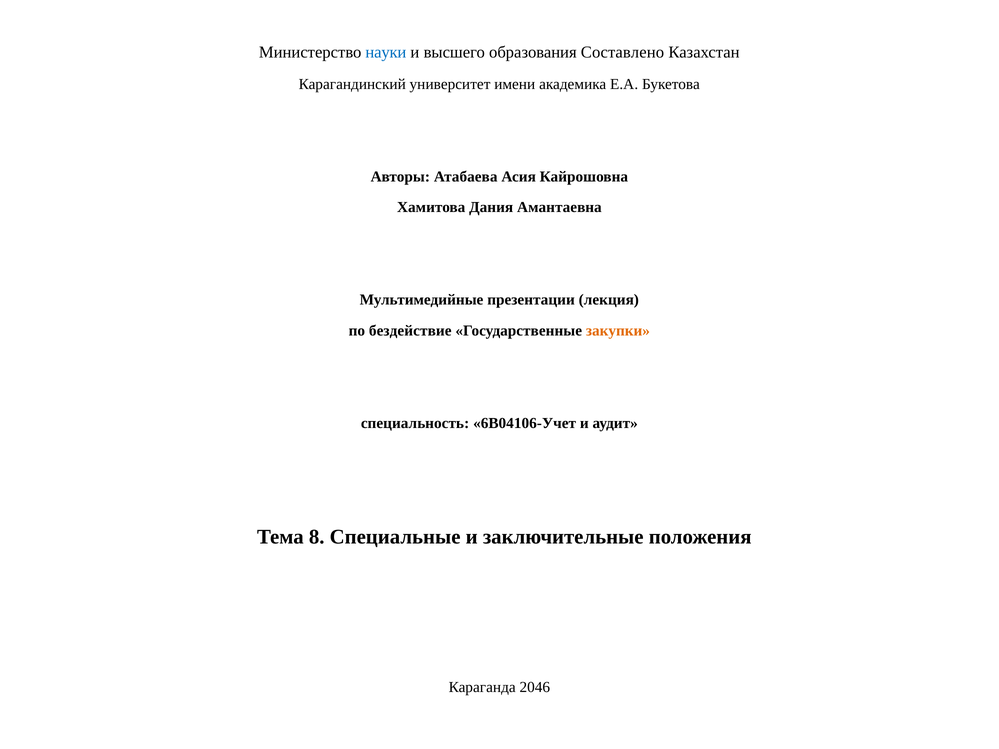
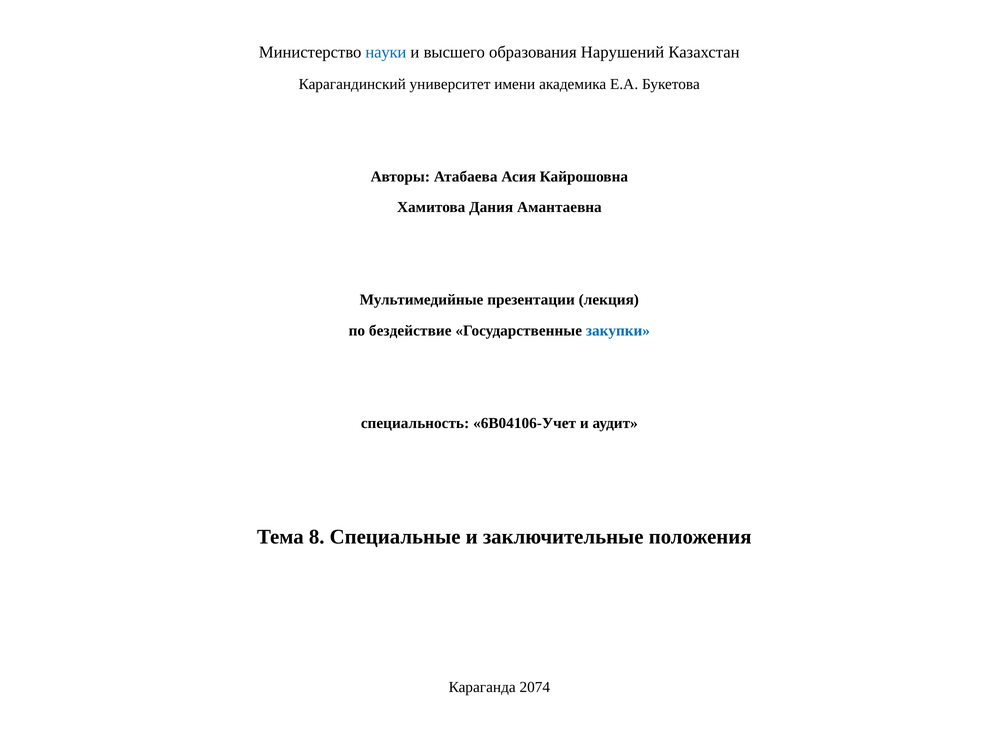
Составлено: Составлено -> Нарушений
закупки colour: orange -> blue
2046: 2046 -> 2074
